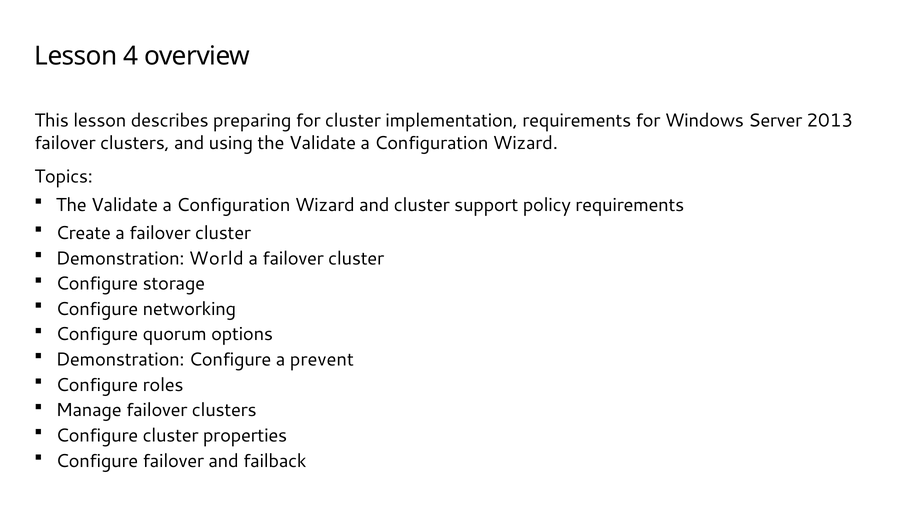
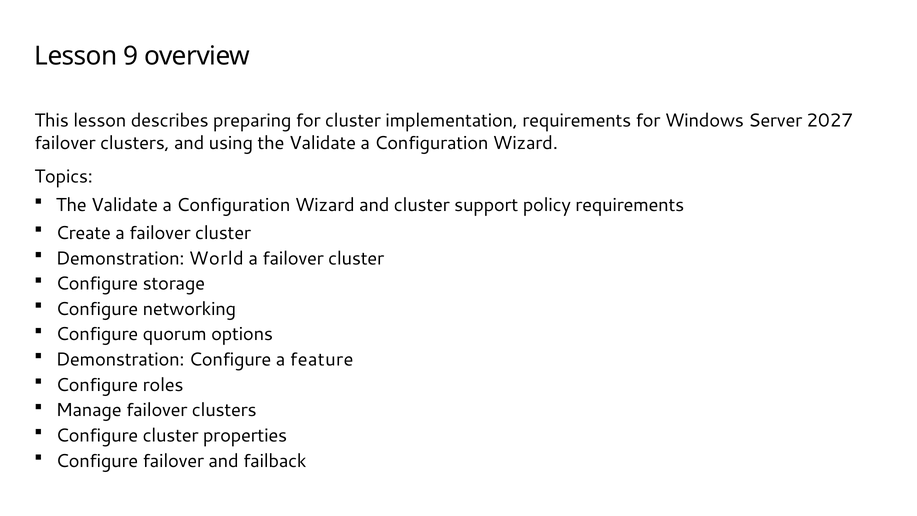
4: 4 -> 9
2013: 2013 -> 2027
prevent: prevent -> feature
